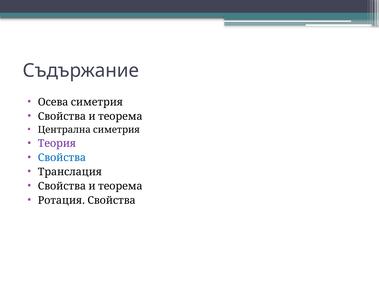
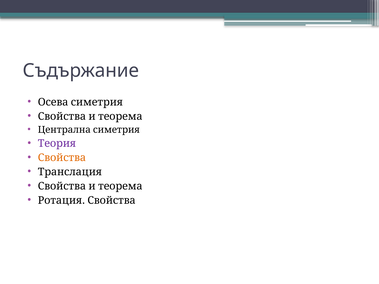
Свойства at (62, 158) colour: blue -> orange
